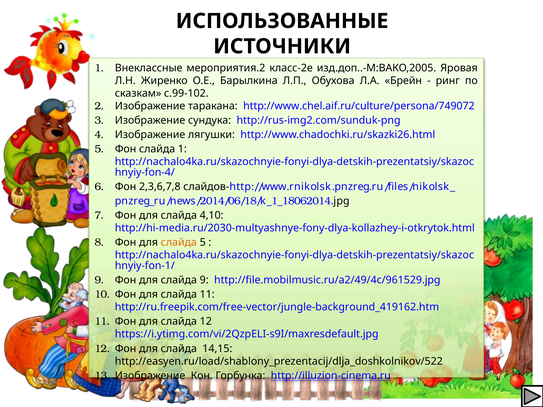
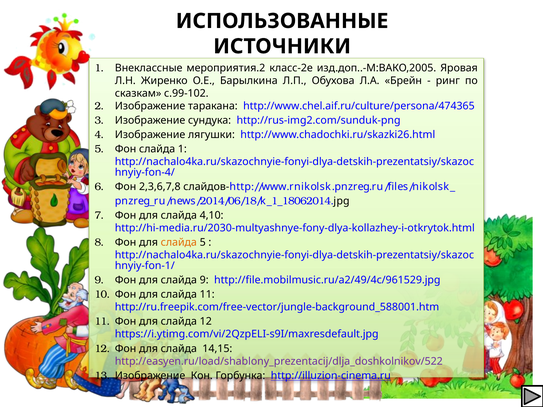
http://www.chel.aif.ru/culture/persona/749072: http://www.chel.aif.ru/culture/persona/749072 -> http://www.chel.aif.ru/culture/persona/474365
http://ru.freepik.com/free-vector/jungle-background_419162.htm: http://ru.freepik.com/free-vector/jungle-background_419162.htm -> http://ru.freepik.com/free-vector/jungle-background_588001.htm
http://easyen.ru/load/shablony_prezentacij/dlja_doshkolnikov/522 colour: black -> purple
